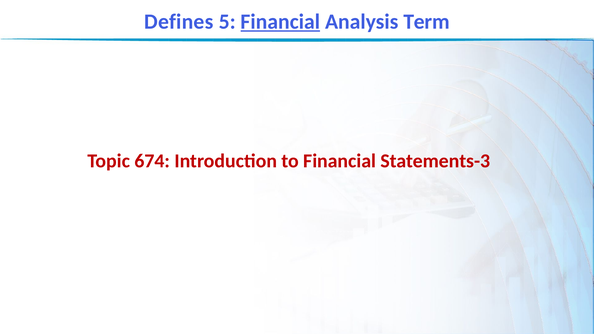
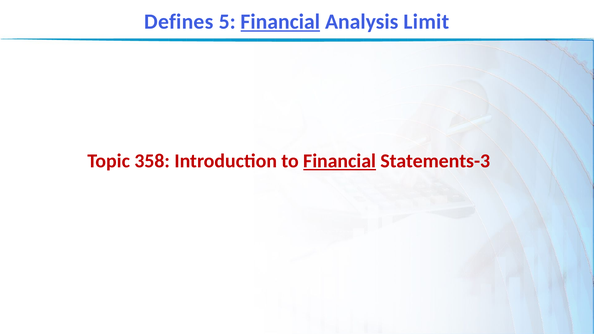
Term: Term -> Limit
674: 674 -> 358
Financial at (340, 161) underline: none -> present
